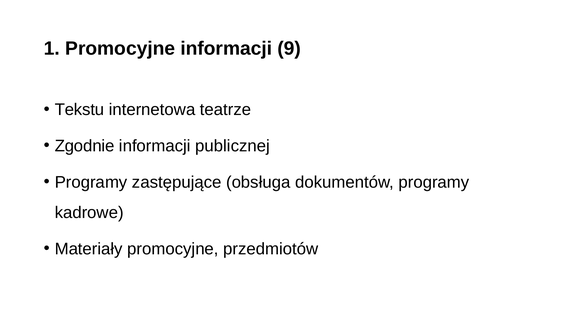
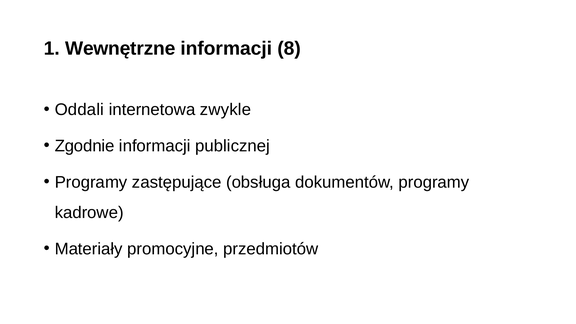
1 Promocyjne: Promocyjne -> Wewnętrzne
9: 9 -> 8
Tekstu: Tekstu -> Oddali
teatrze: teatrze -> zwykle
